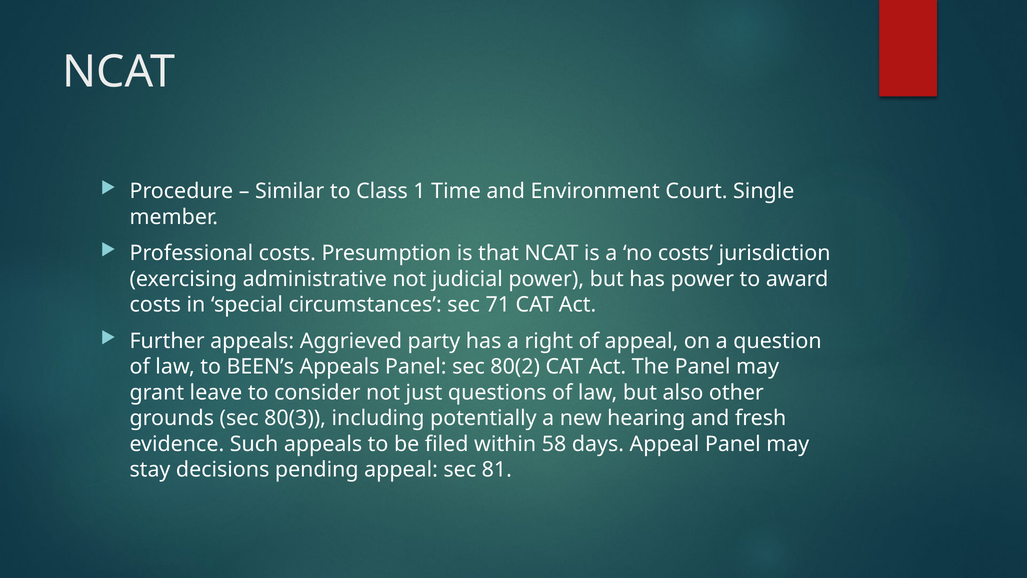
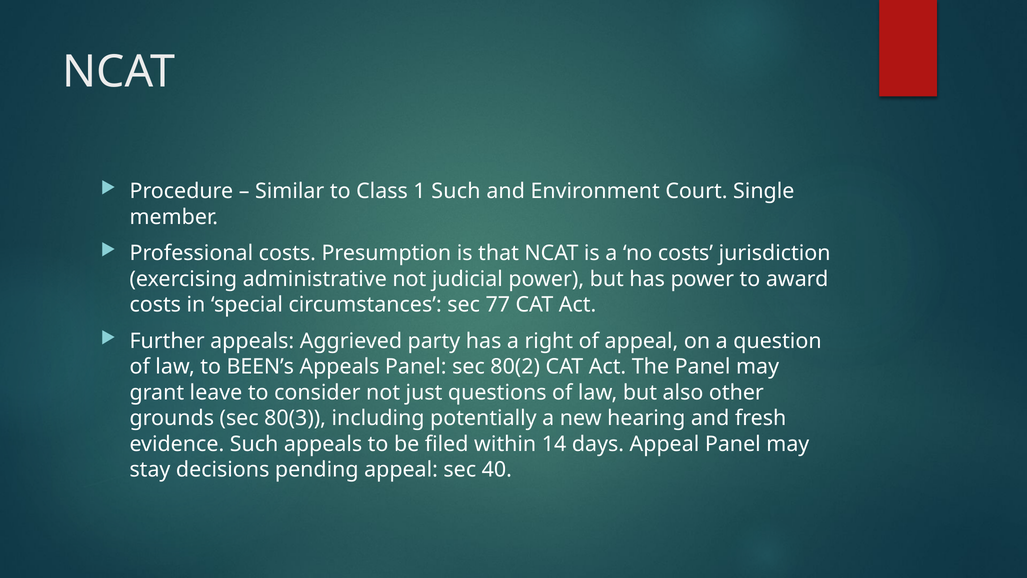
1 Time: Time -> Such
71: 71 -> 77
58: 58 -> 14
81: 81 -> 40
